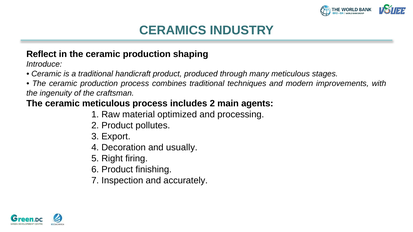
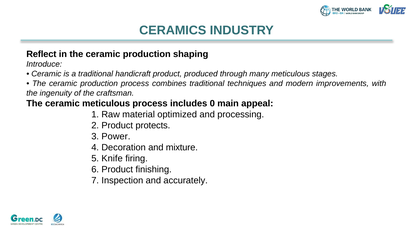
includes 2: 2 -> 0
agents: agents -> appeal
pollutes: pollutes -> protects
Export: Export -> Power
usually: usually -> mixture
Right: Right -> Knife
